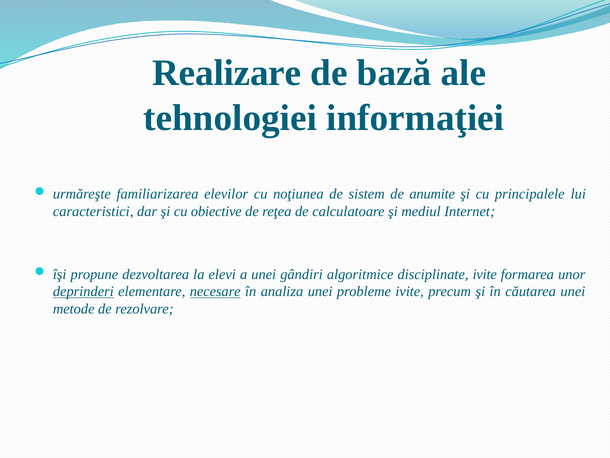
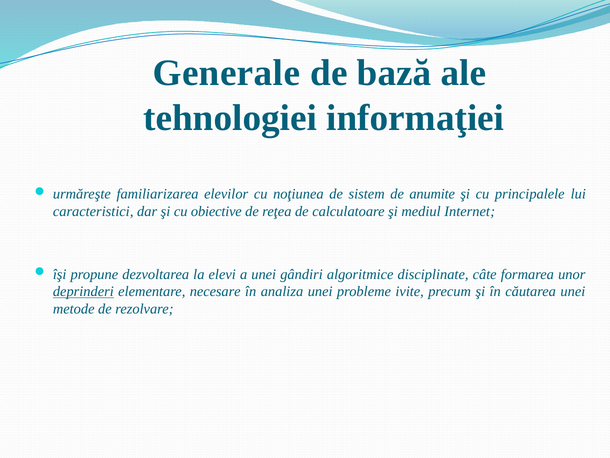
Realizare: Realizare -> Generale
disciplinate ivite: ivite -> câte
necesare underline: present -> none
